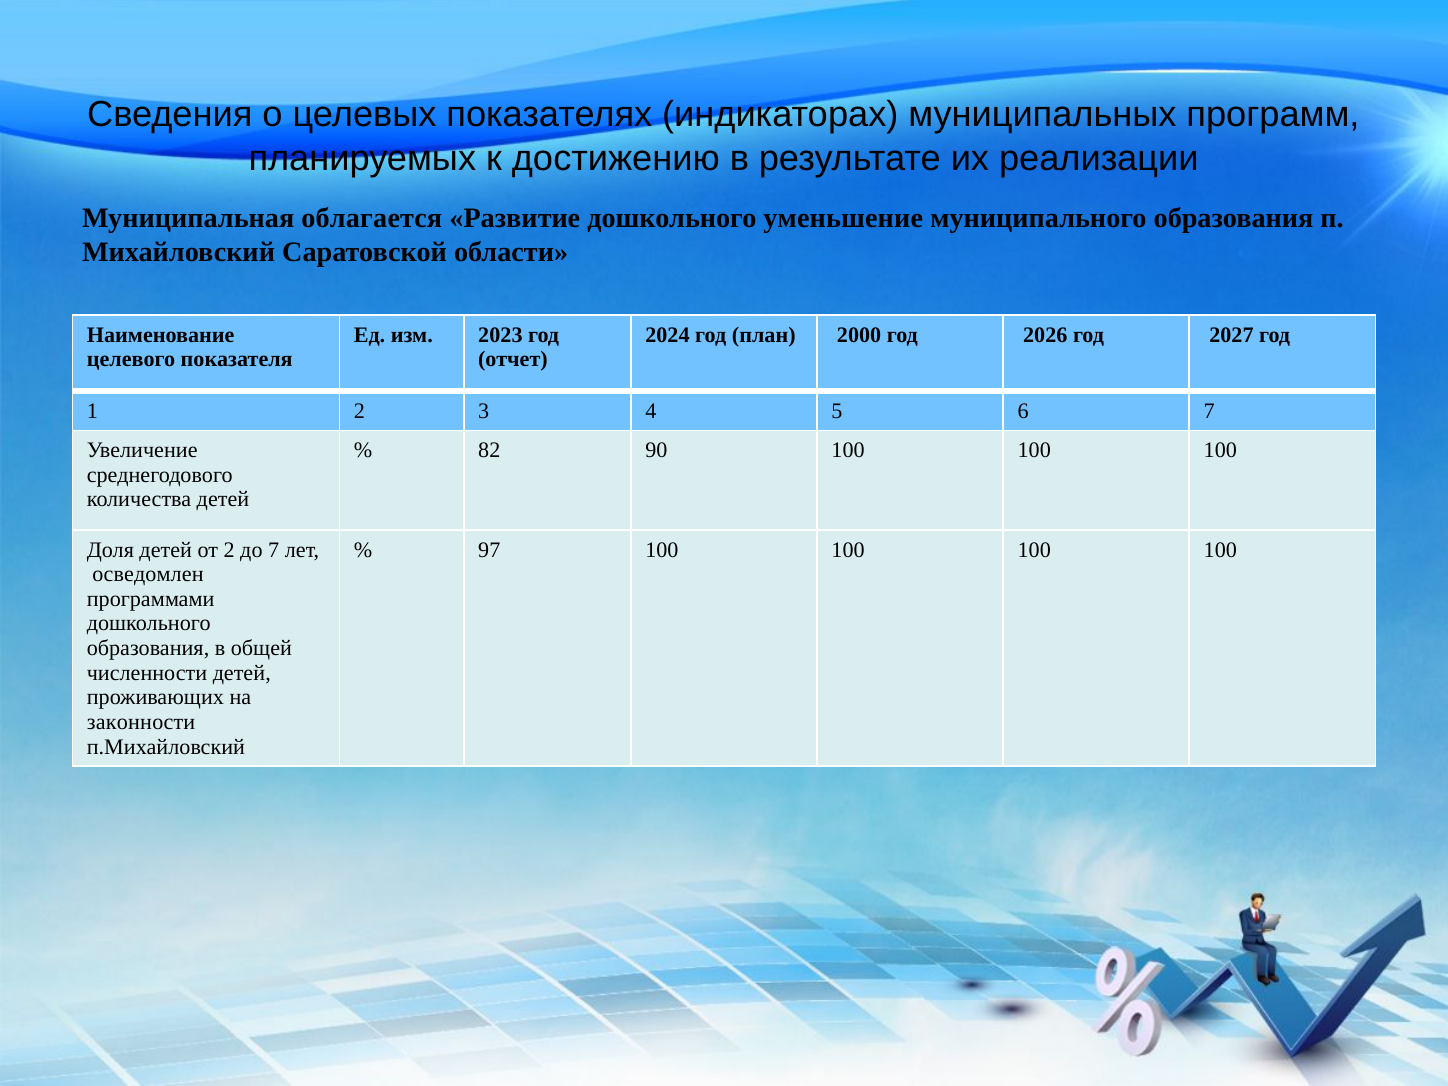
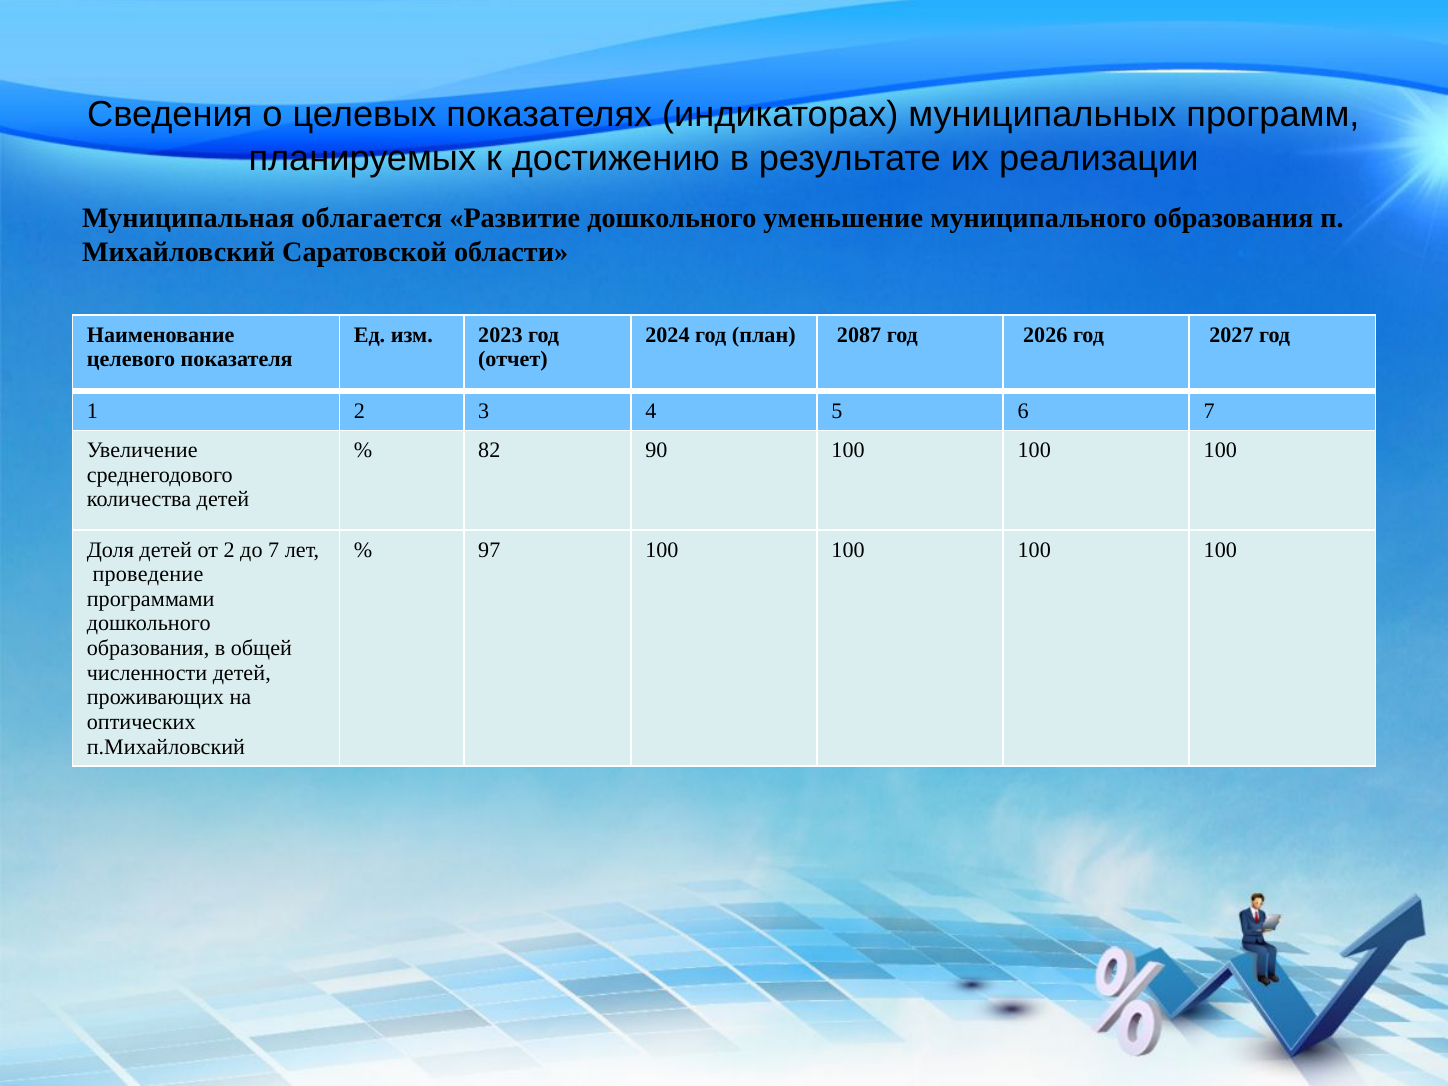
2000: 2000 -> 2087
осведомлен: осведомлен -> проведение
законности: законности -> оптических
